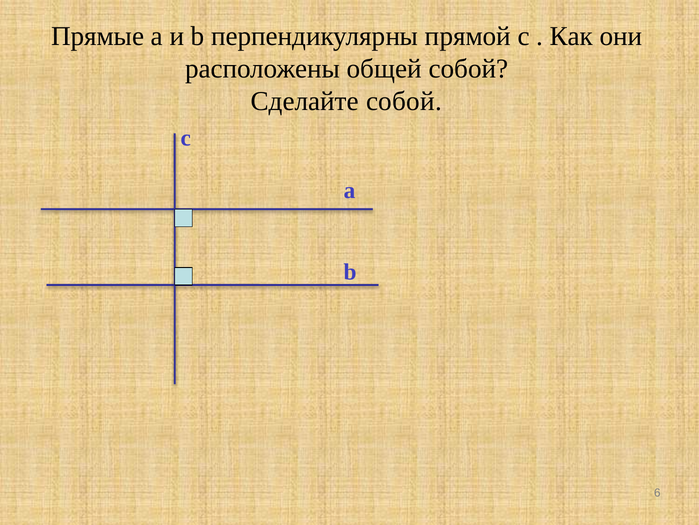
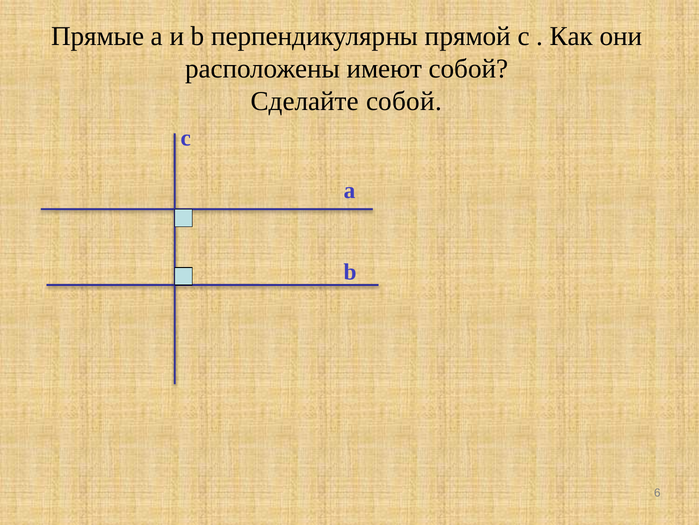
общей: общей -> имеют
